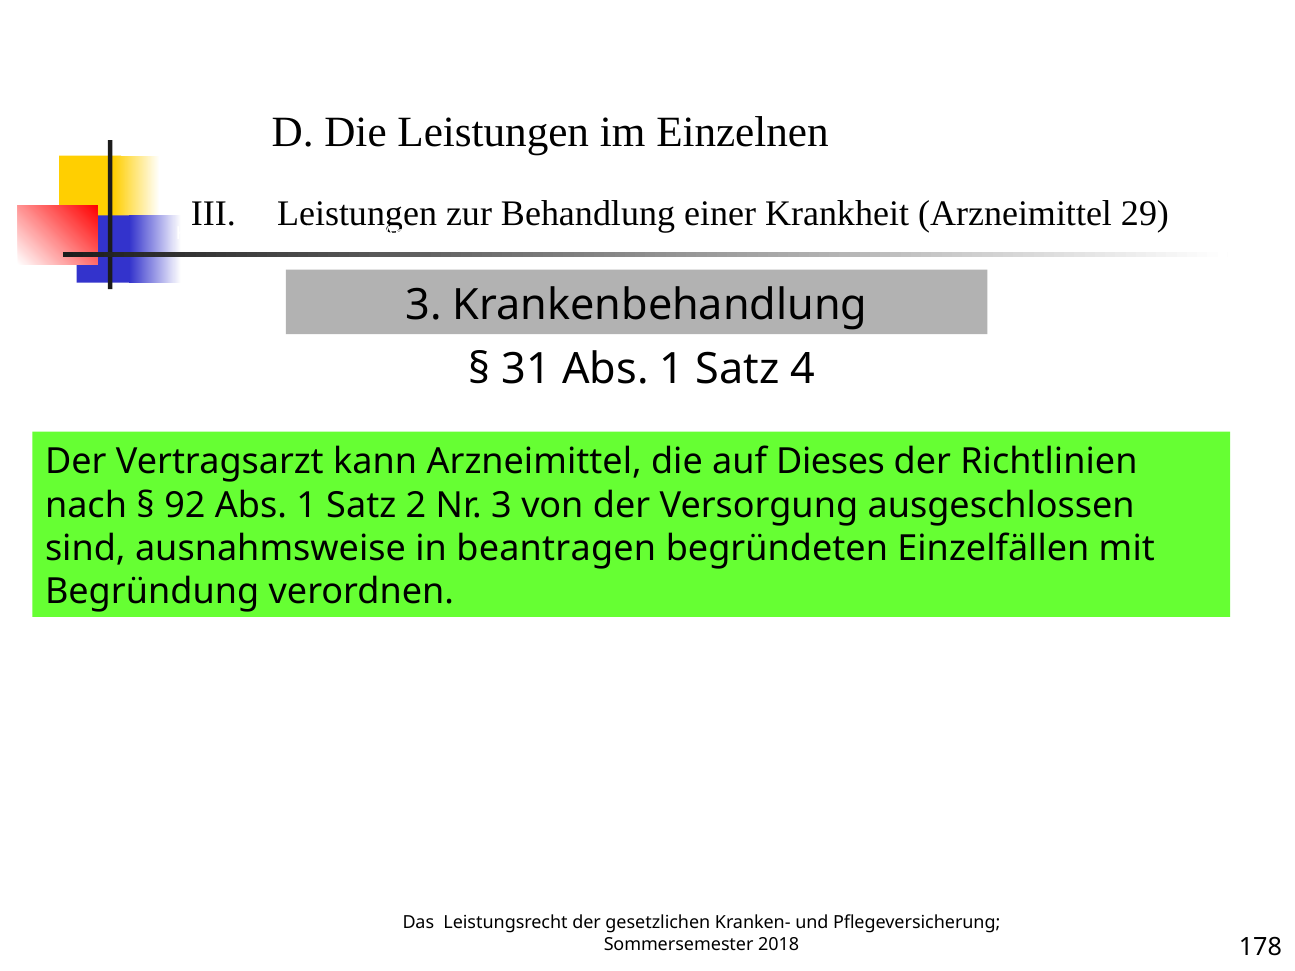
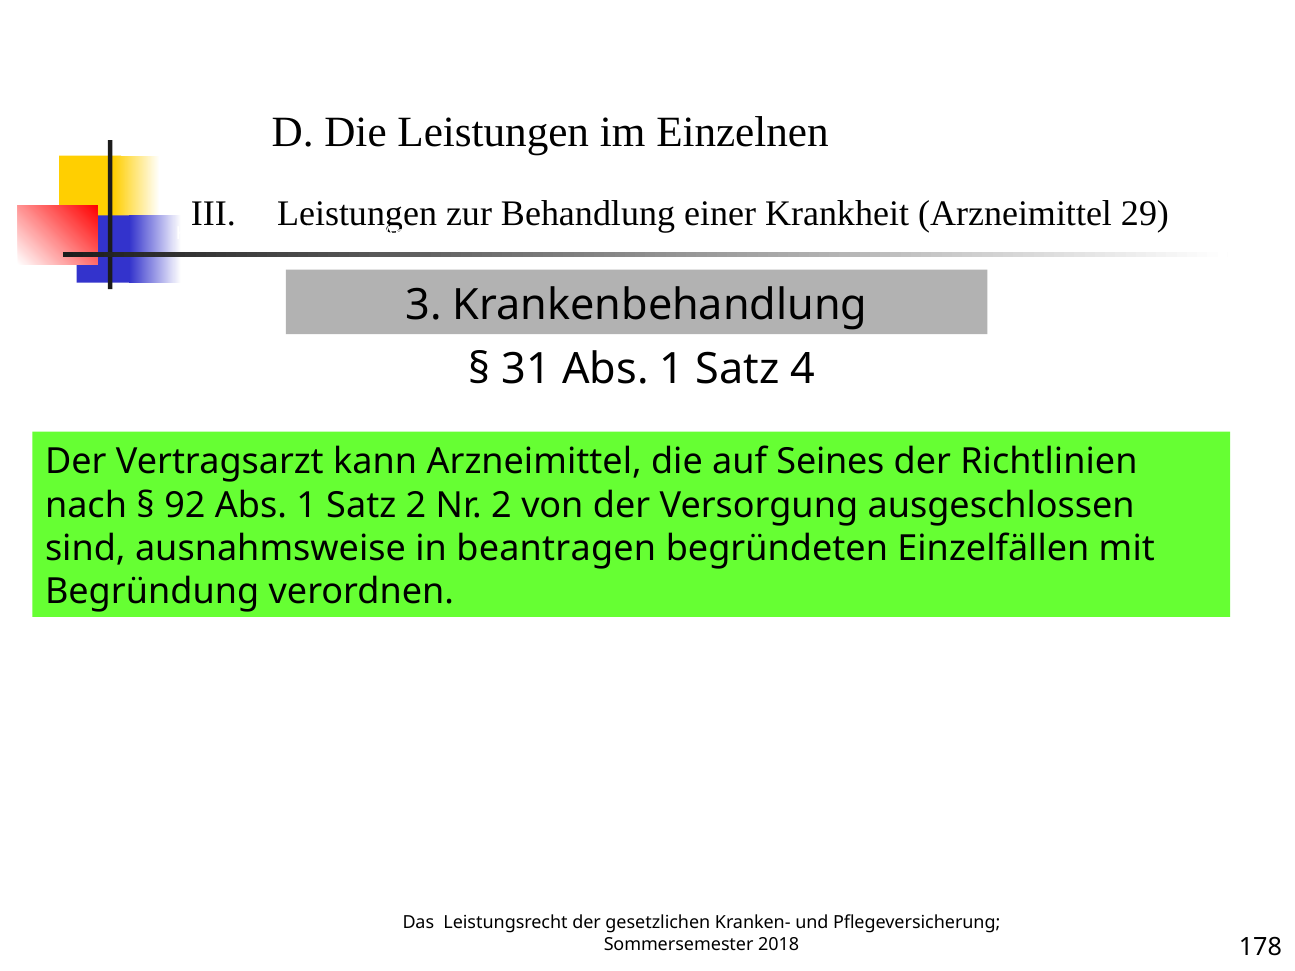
Dieses: Dieses -> Seines
Nr 3: 3 -> 2
